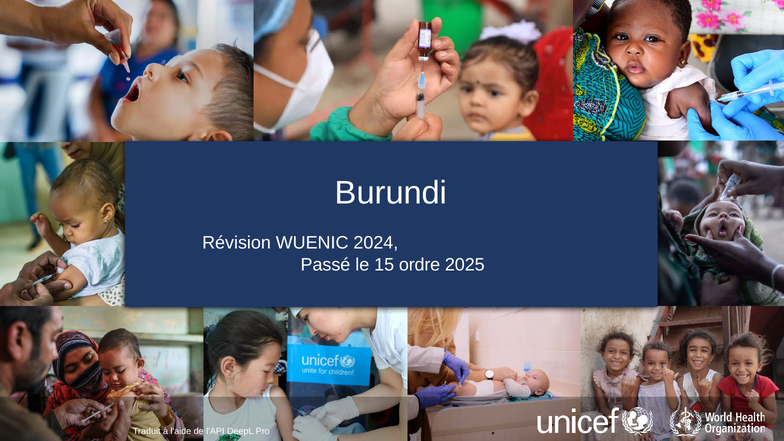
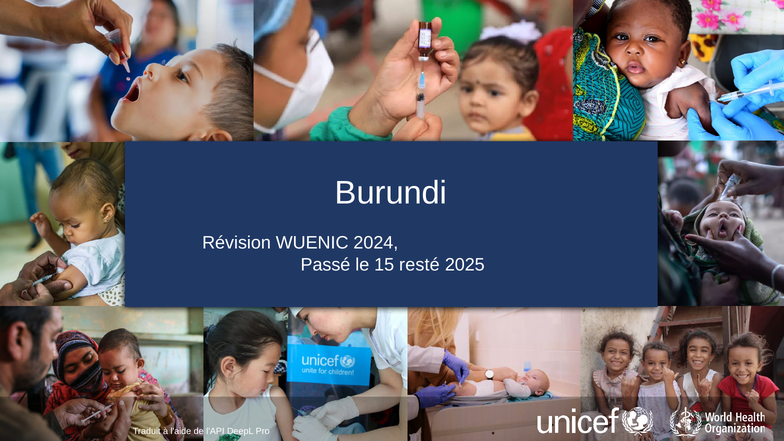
ordre: ordre -> resté
